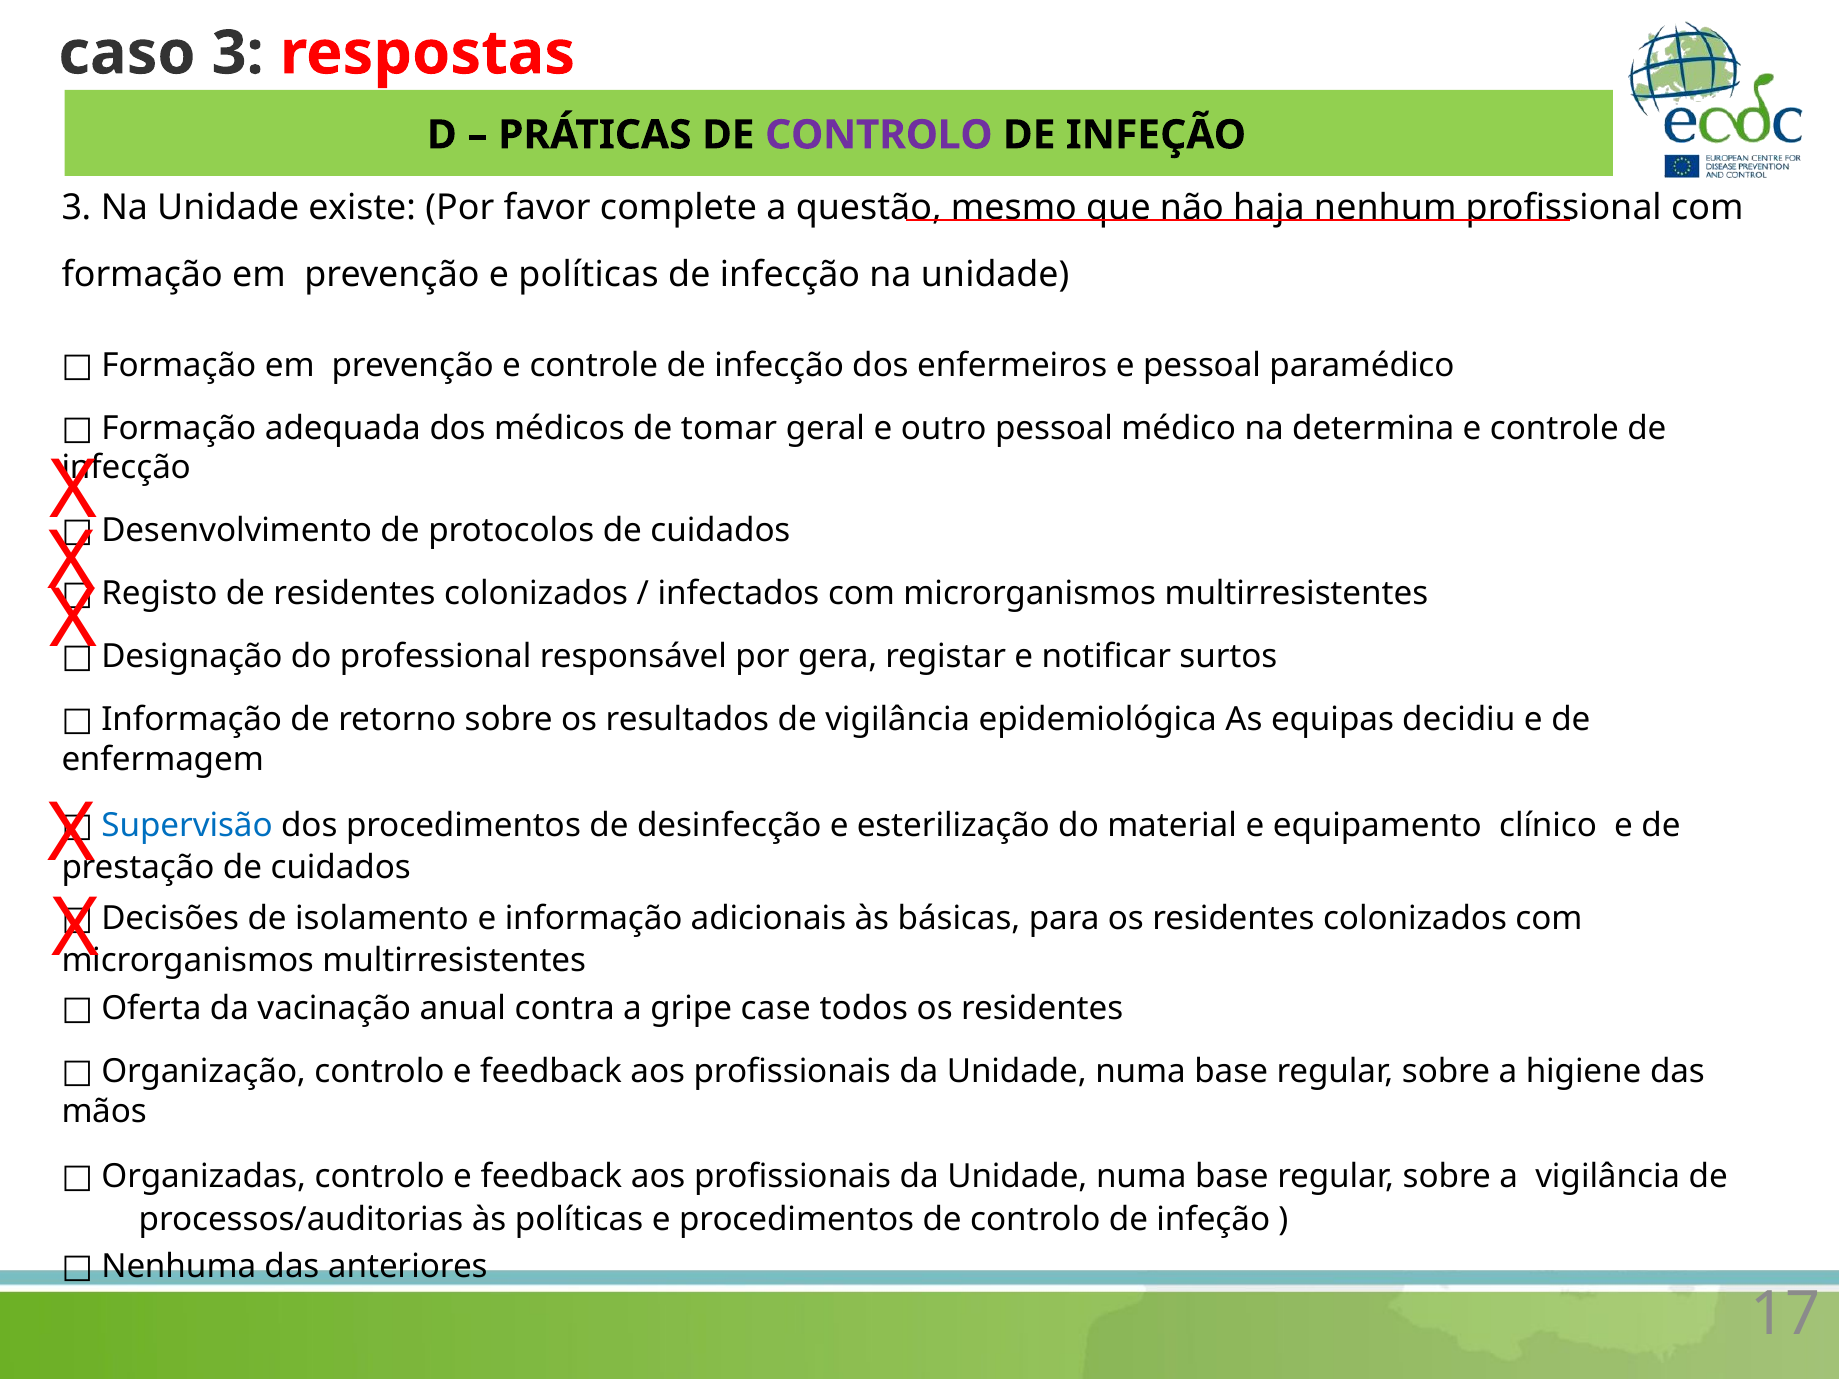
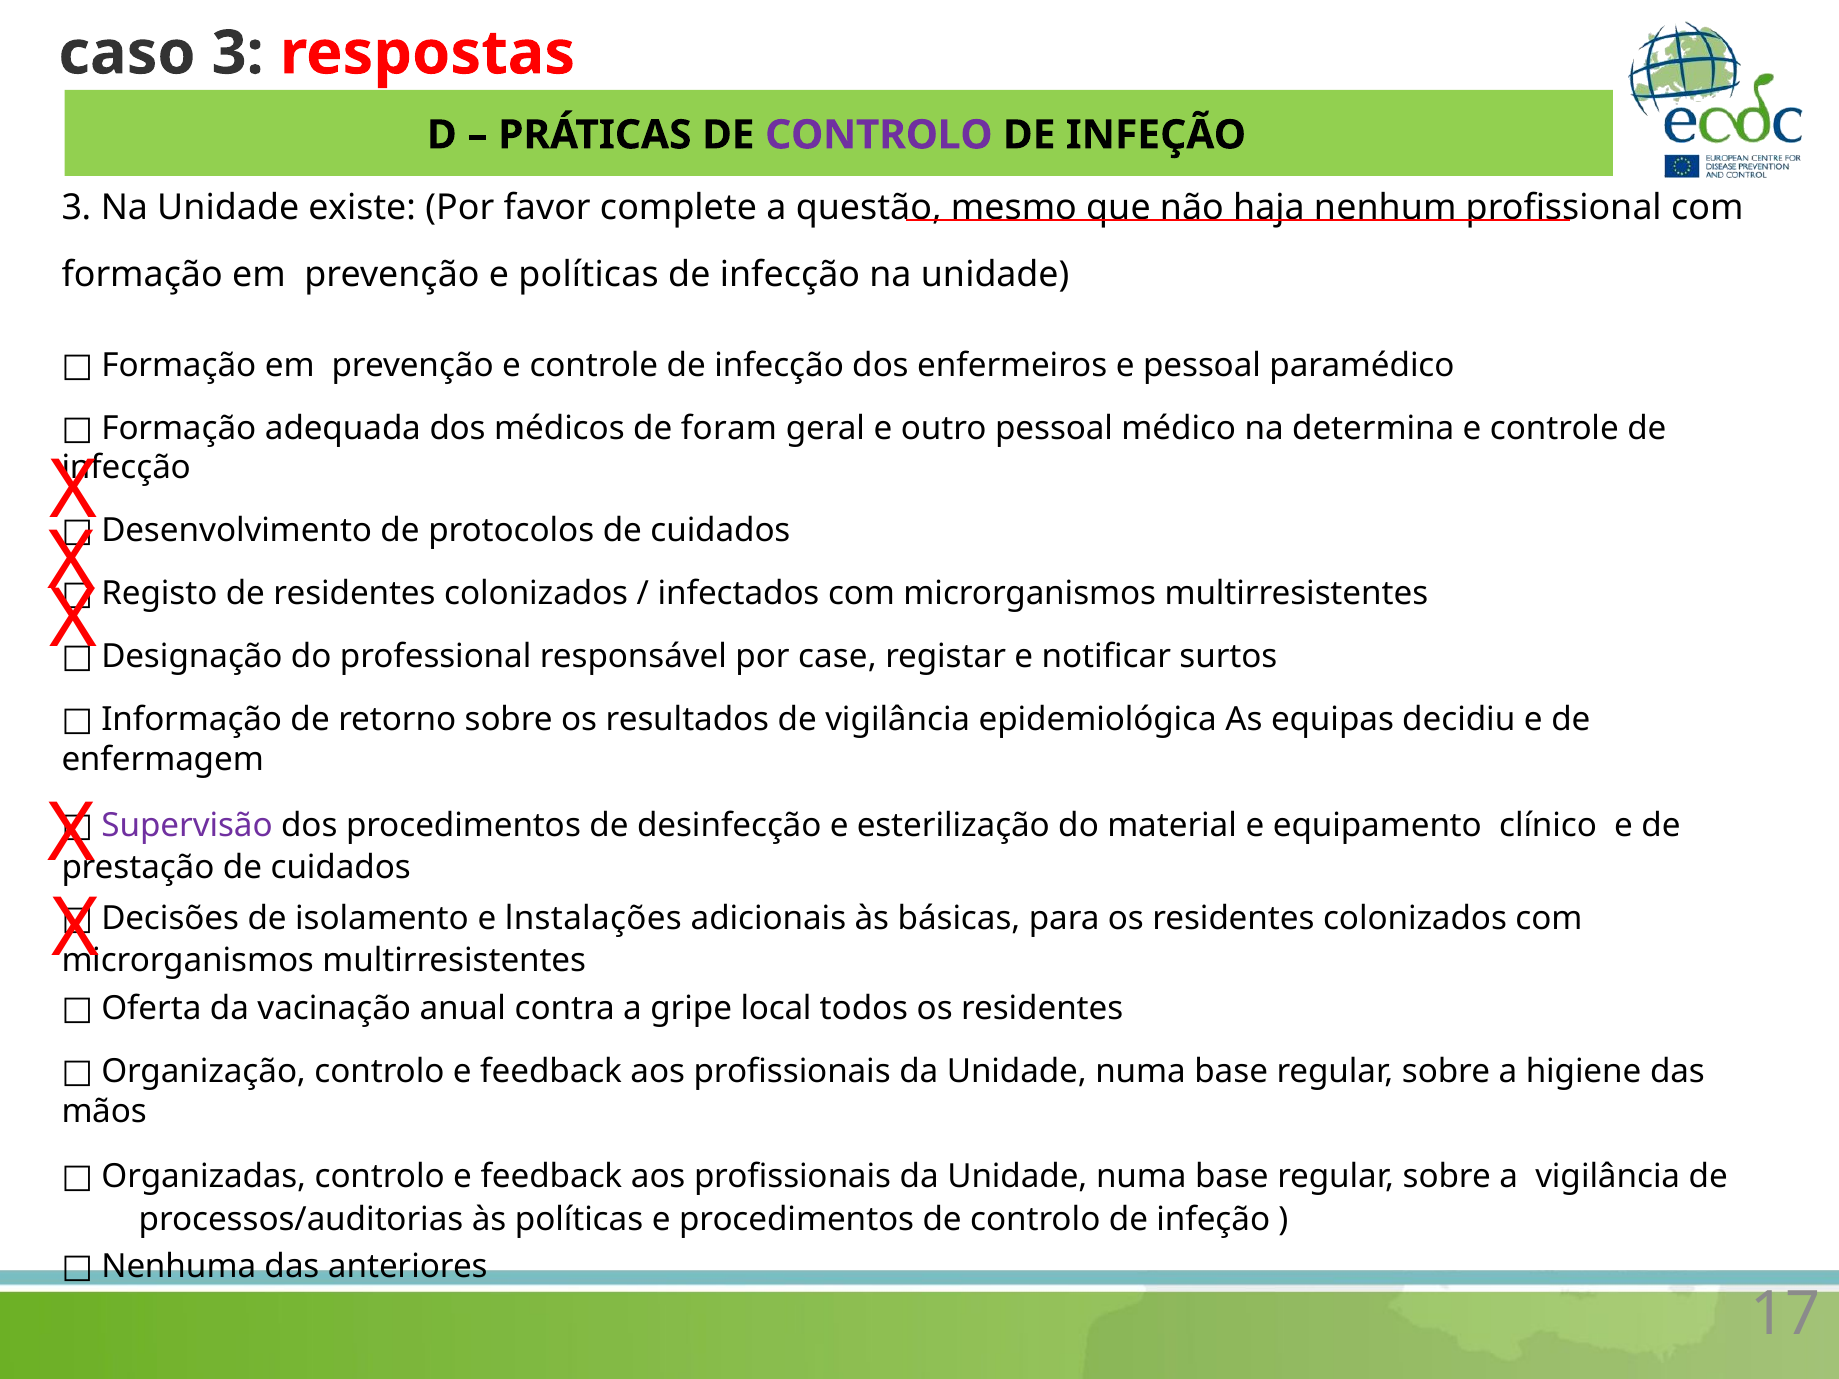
tomar: tomar -> foram
gera: gera -> case
Supervisão colour: blue -> purple
e informação: informação -> lnstalações
case: case -> local
